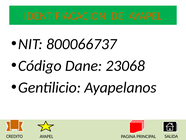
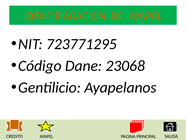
800066737: 800066737 -> 723771295
